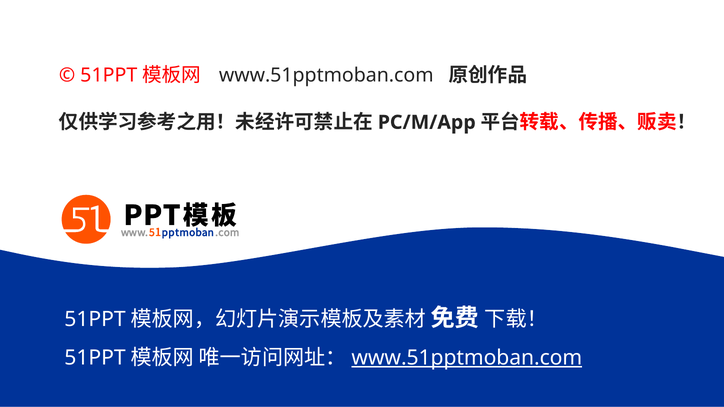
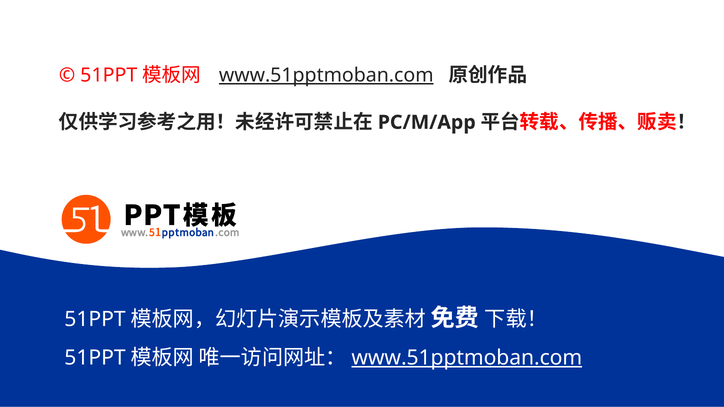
www.51pptmoban.com at (326, 75) underline: none -> present
